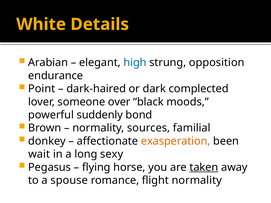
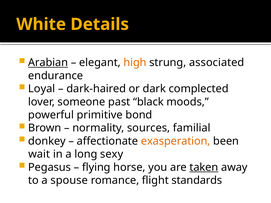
Arabian underline: none -> present
high colour: blue -> orange
opposition: opposition -> associated
Point: Point -> Loyal
over: over -> past
suddenly: suddenly -> primitive
flight normality: normality -> standards
